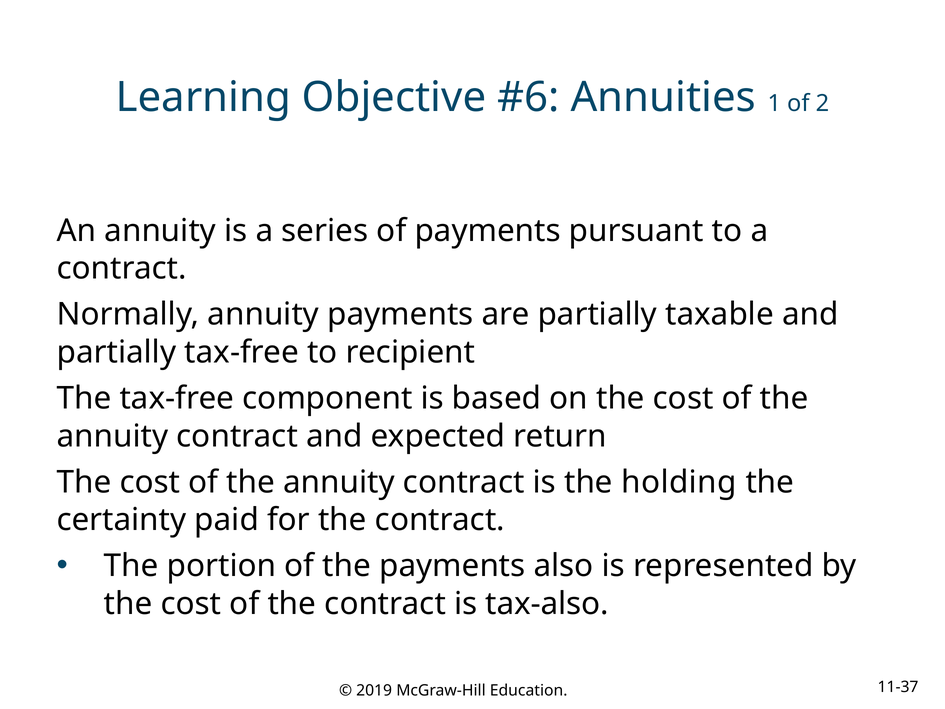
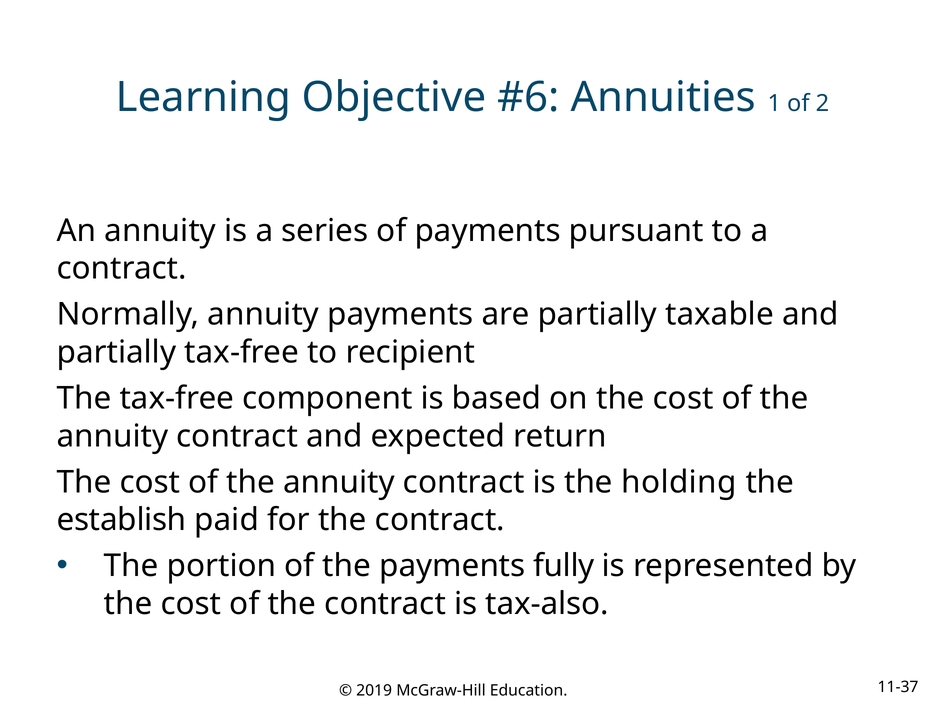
certainty: certainty -> establish
also: also -> fully
